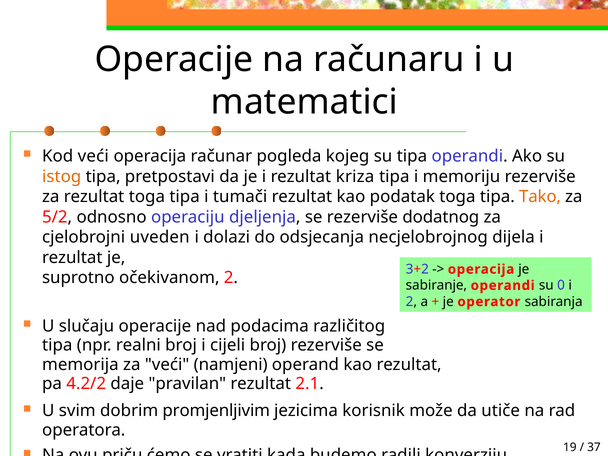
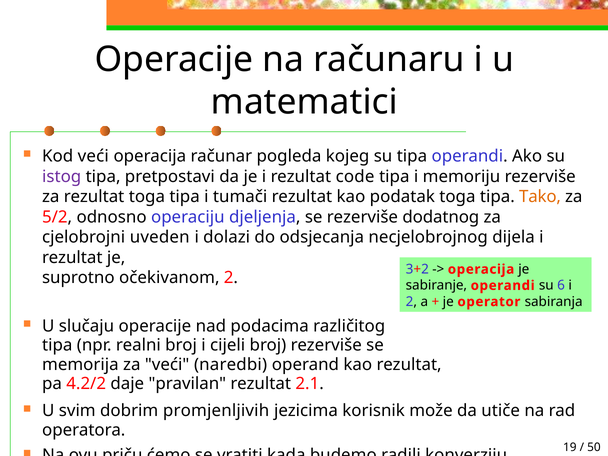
istog colour: orange -> purple
kriza: kriza -> code
0: 0 -> 6
namjeni: namjeni -> naredbi
promjenljivim: promjenljivim -> promjenljivih
37: 37 -> 50
